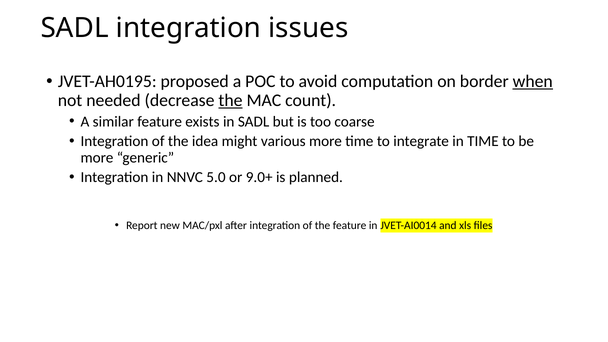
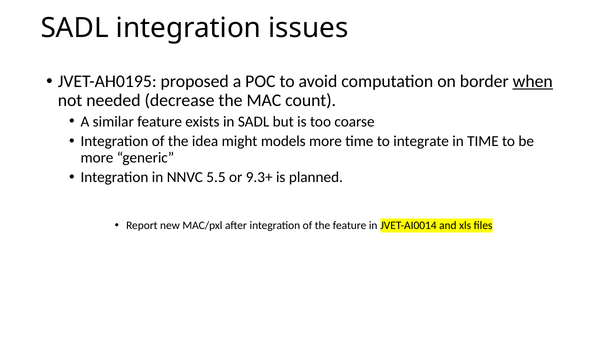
the at (231, 101) underline: present -> none
various: various -> models
5.0: 5.0 -> 5.5
9.0+: 9.0+ -> 9.3+
